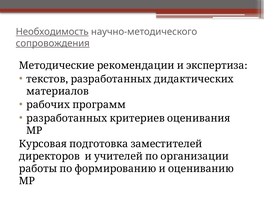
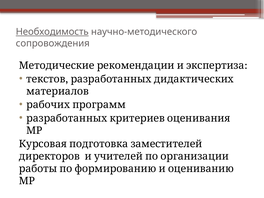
сопровождения underline: present -> none
